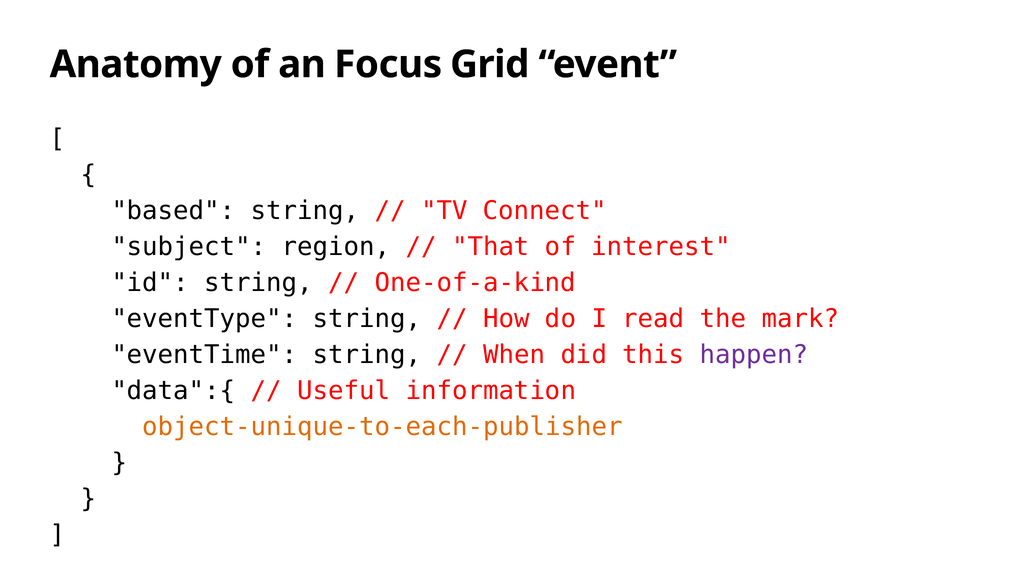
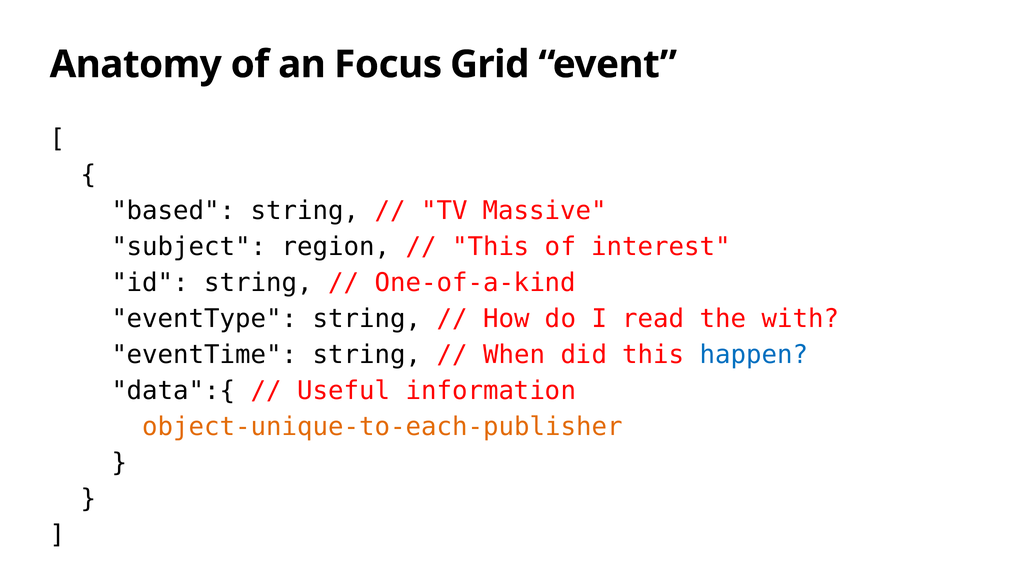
Connect: Connect -> Massive
That at (491, 247): That -> This
mark: mark -> with
happen colour: purple -> blue
